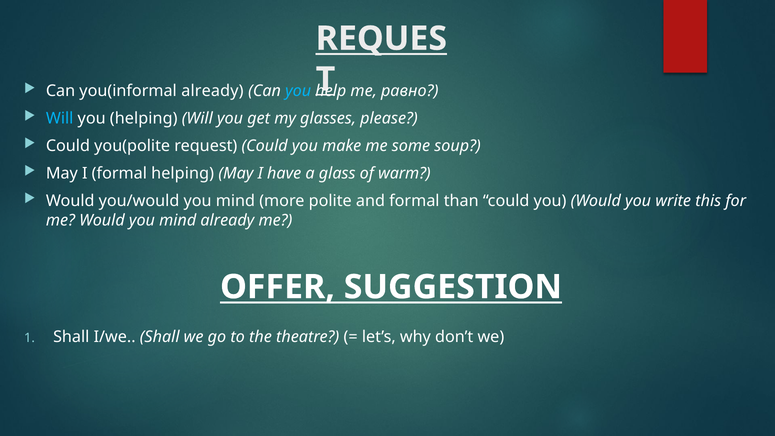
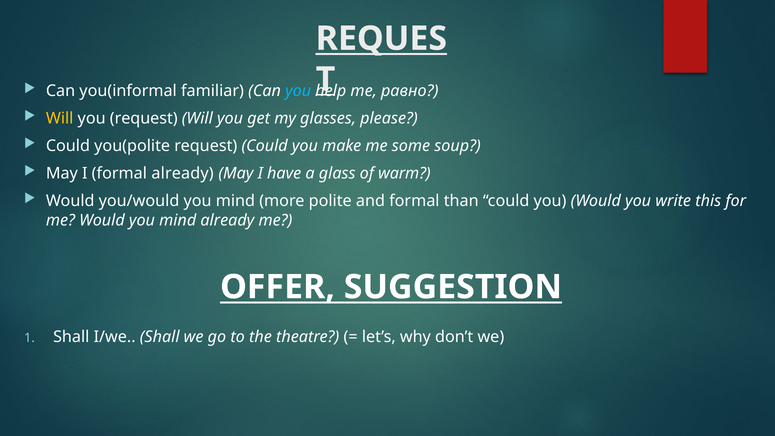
you(informal already: already -> familiar
Will at (60, 118) colour: light blue -> yellow
you helping: helping -> request
formal helping: helping -> already
